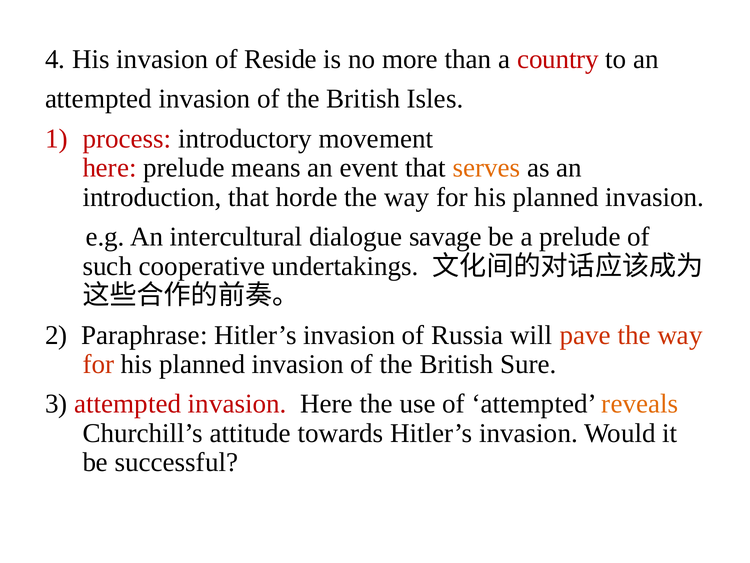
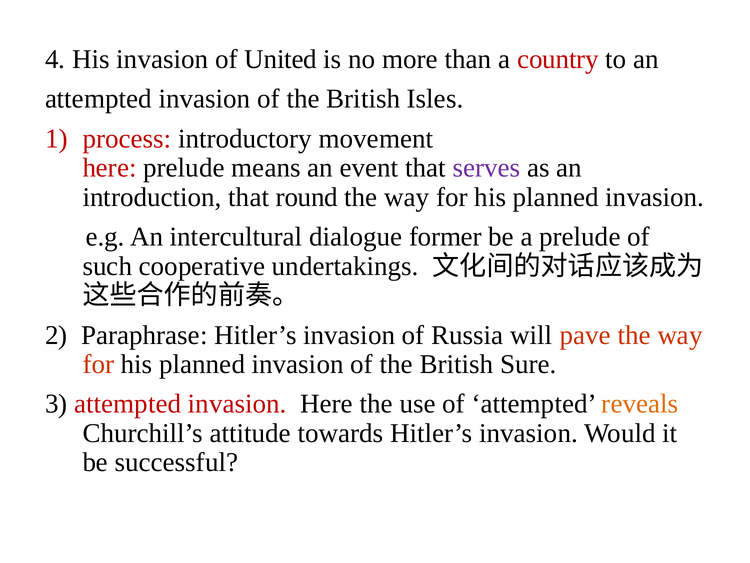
Reside: Reside -> United
serves colour: orange -> purple
horde: horde -> round
savage: savage -> former
